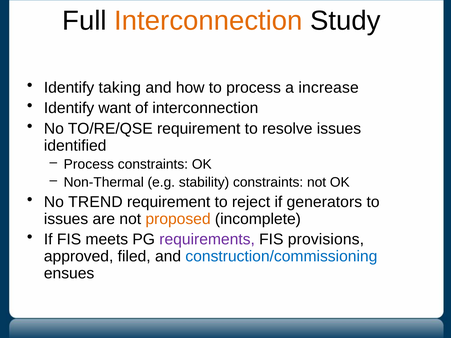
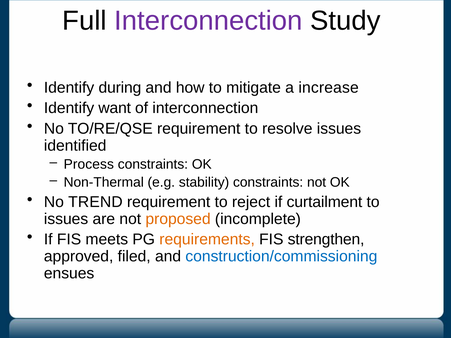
Interconnection at (208, 21) colour: orange -> purple
taking: taking -> during
to process: process -> mitigate
generators: generators -> curtailment
requirements colour: purple -> orange
provisions: provisions -> strengthen
